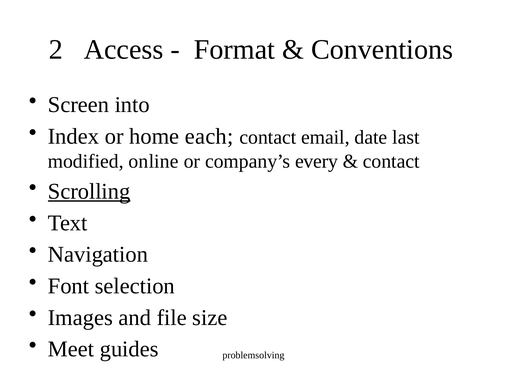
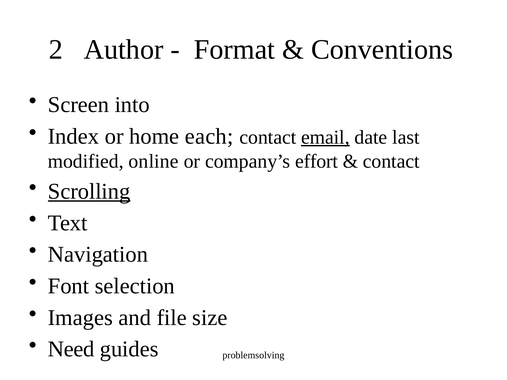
Access: Access -> Author
email underline: none -> present
every: every -> effort
Meet: Meet -> Need
